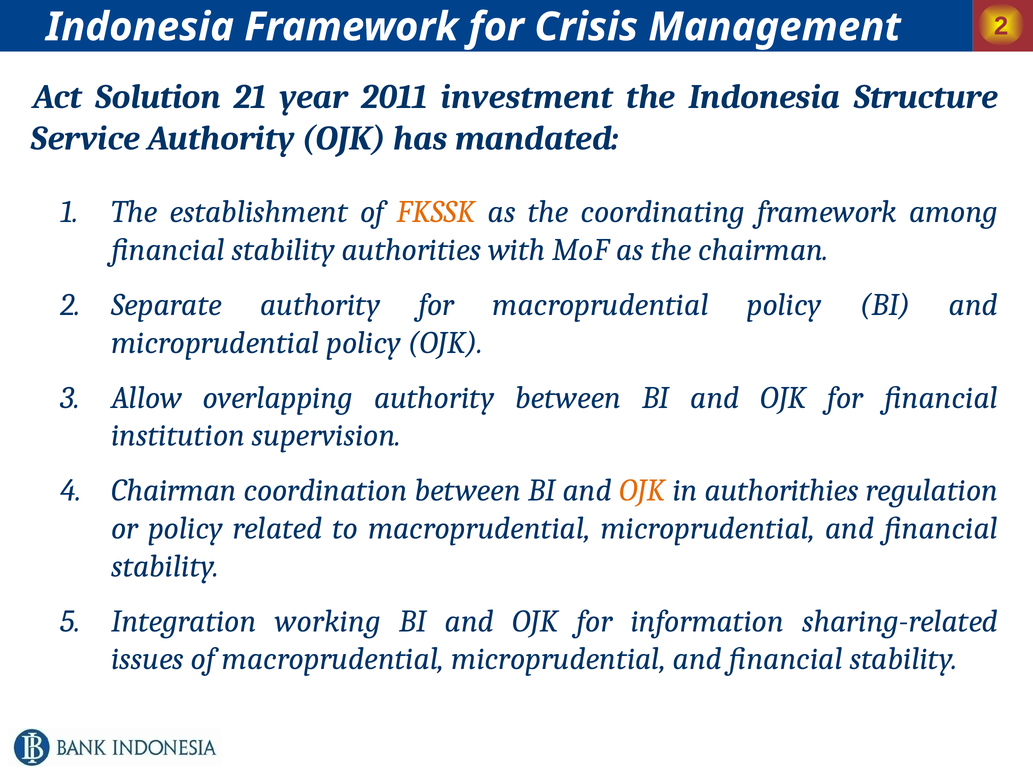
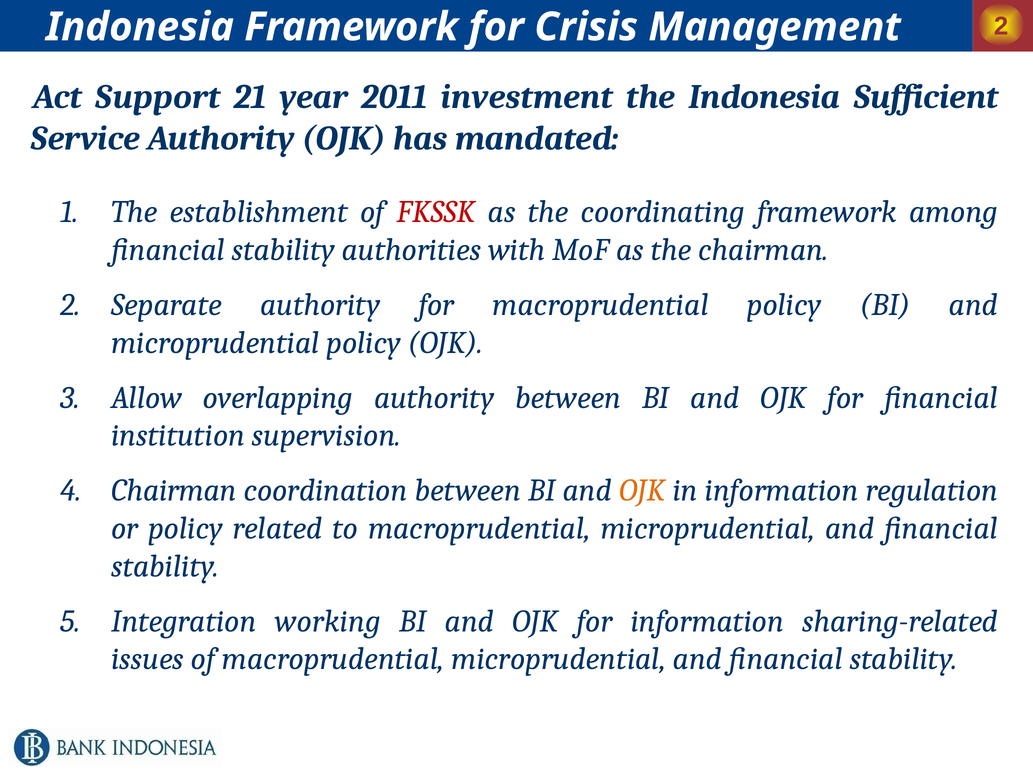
Solution: Solution -> Support
Structure: Structure -> Sufficient
FKSSK colour: orange -> red
in authorithies: authorithies -> information
